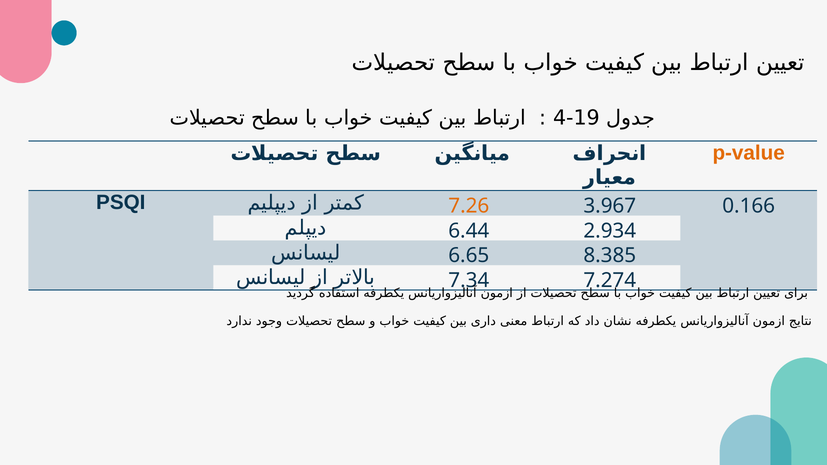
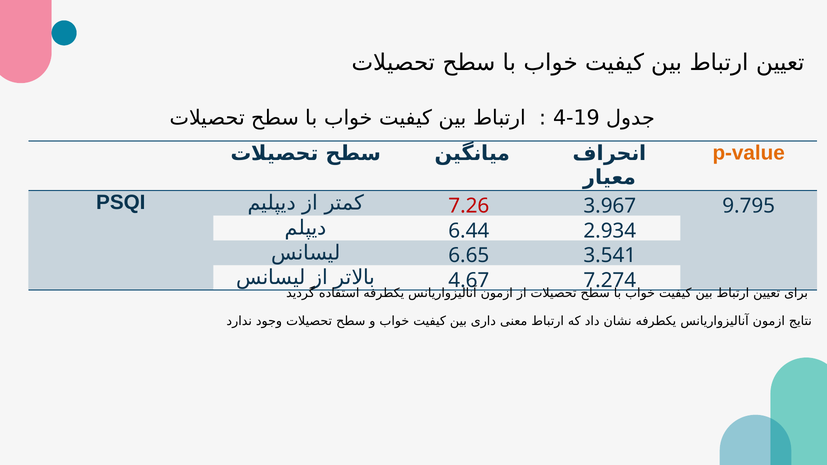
7.26 colour: orange -> red
0.166: 0.166 -> 9.795
8.385: 8.385 -> 3.541
7.34: 7.34 -> 4.67
